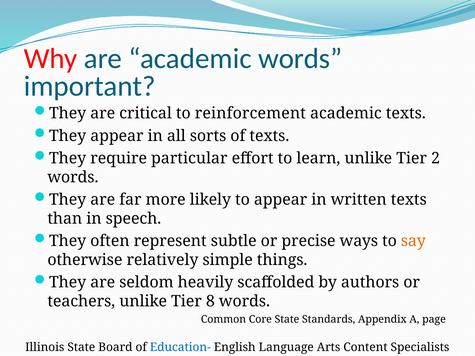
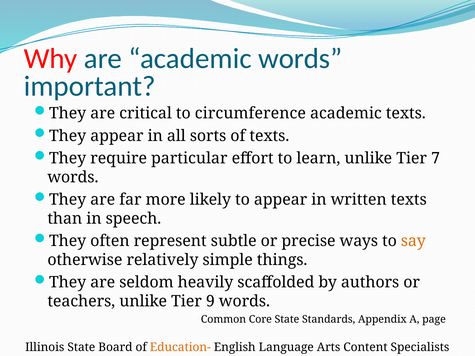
reinforcement: reinforcement -> circumference
2: 2 -> 7
8: 8 -> 9
Education- colour: blue -> orange
